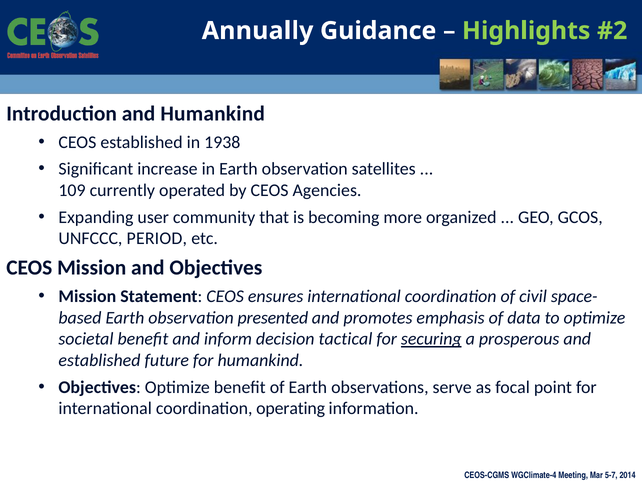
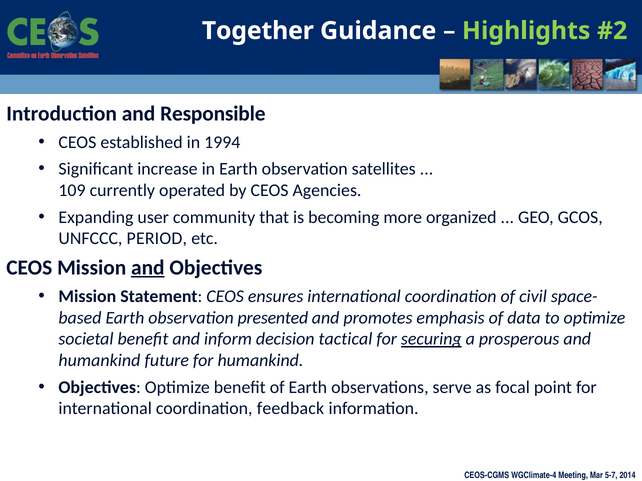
Annually: Annually -> Together
and Humankind: Humankind -> Responsible
1938: 1938 -> 1994
and at (148, 268) underline: none -> present
established at (99, 361): established -> humankind
operating: operating -> feedback
